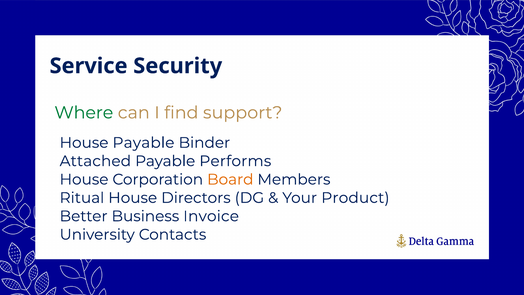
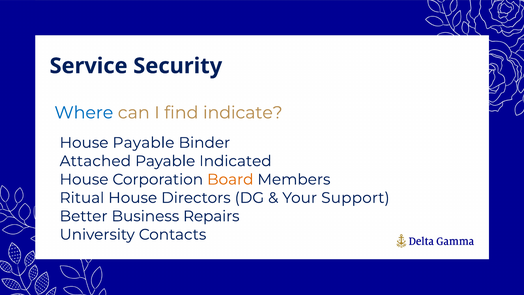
Where colour: green -> blue
support: support -> indicate
Performs: Performs -> Indicated
Product: Product -> Support
Invoice: Invoice -> Repairs
